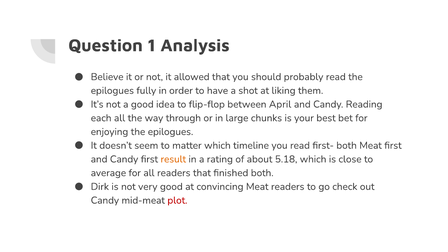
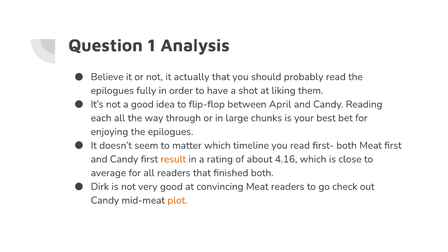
allowed: allowed -> actually
5.18: 5.18 -> 4.16
plot colour: red -> orange
